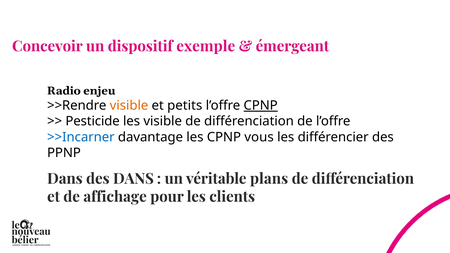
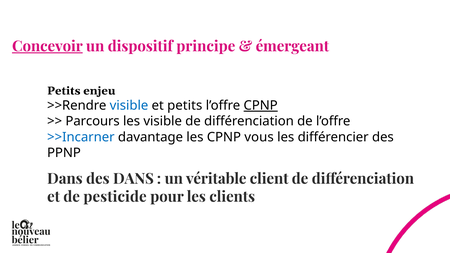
Concevoir underline: none -> present
exemple: exemple -> principe
Radio at (64, 91): Radio -> Petits
visible at (129, 106) colour: orange -> blue
Pesticide: Pesticide -> Parcours
plans: plans -> client
affichage: affichage -> pesticide
